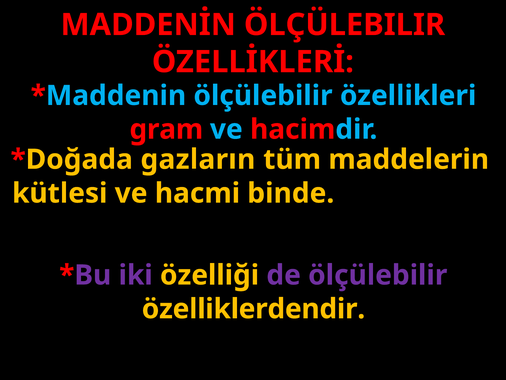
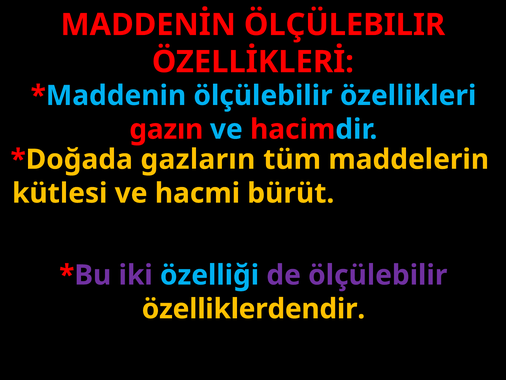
gram: gram -> gazın
binde: binde -> bürüt
özelliği colour: yellow -> light blue
